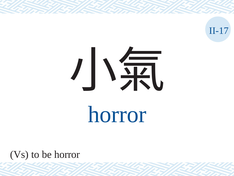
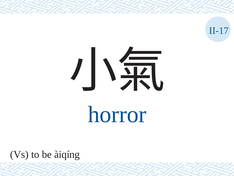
be horror: horror -> àiqíng
